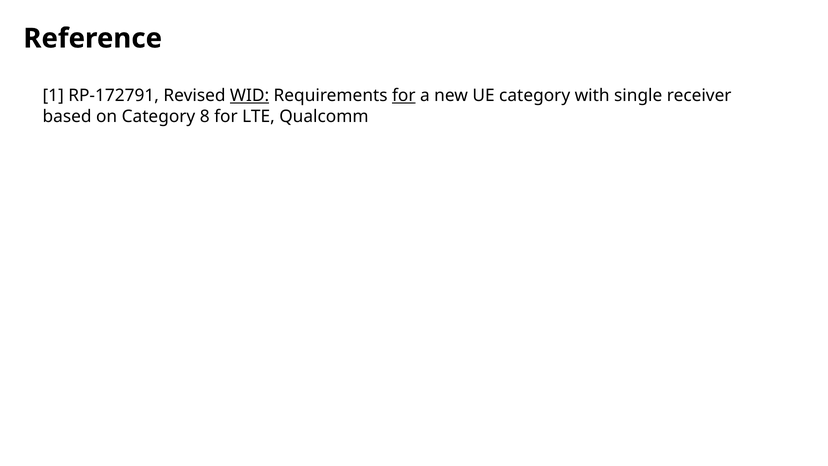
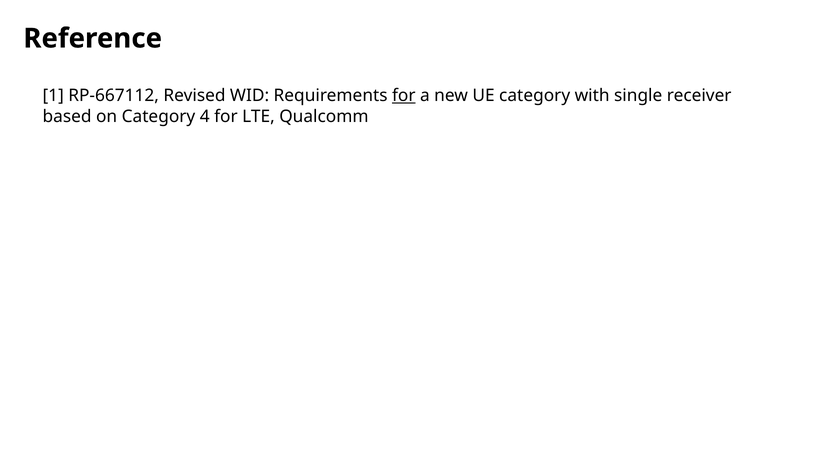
RP-172791: RP-172791 -> RP-667112
WID underline: present -> none
8: 8 -> 4
